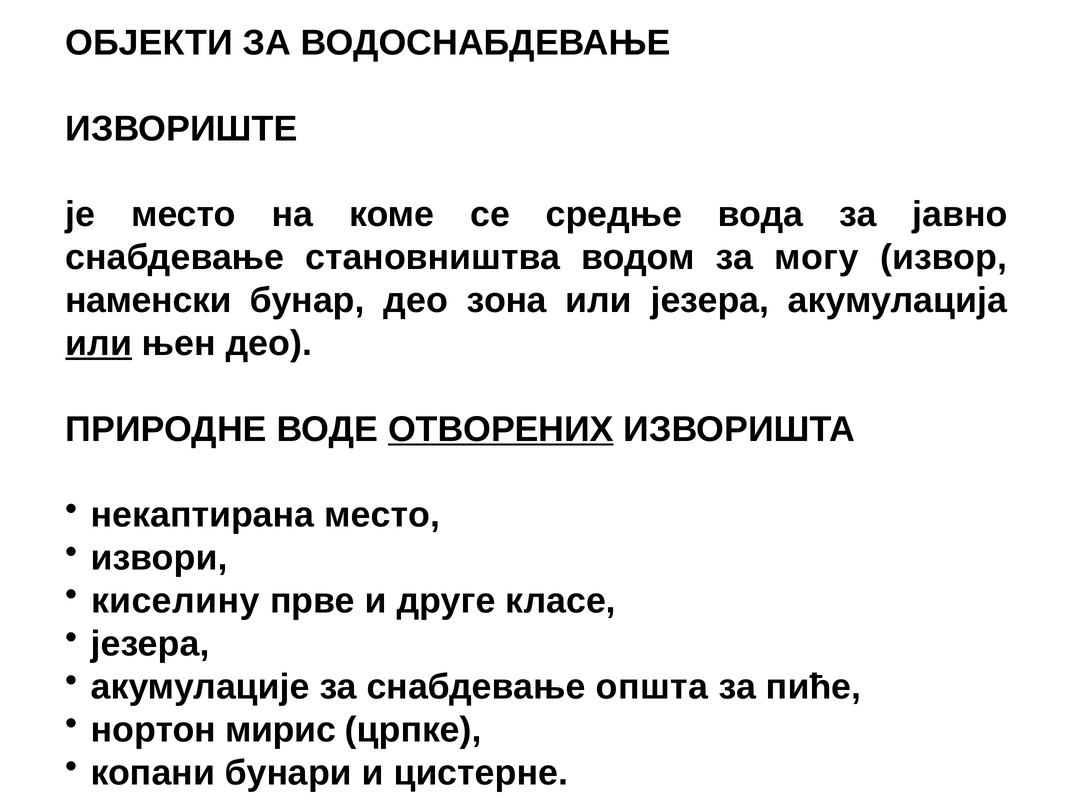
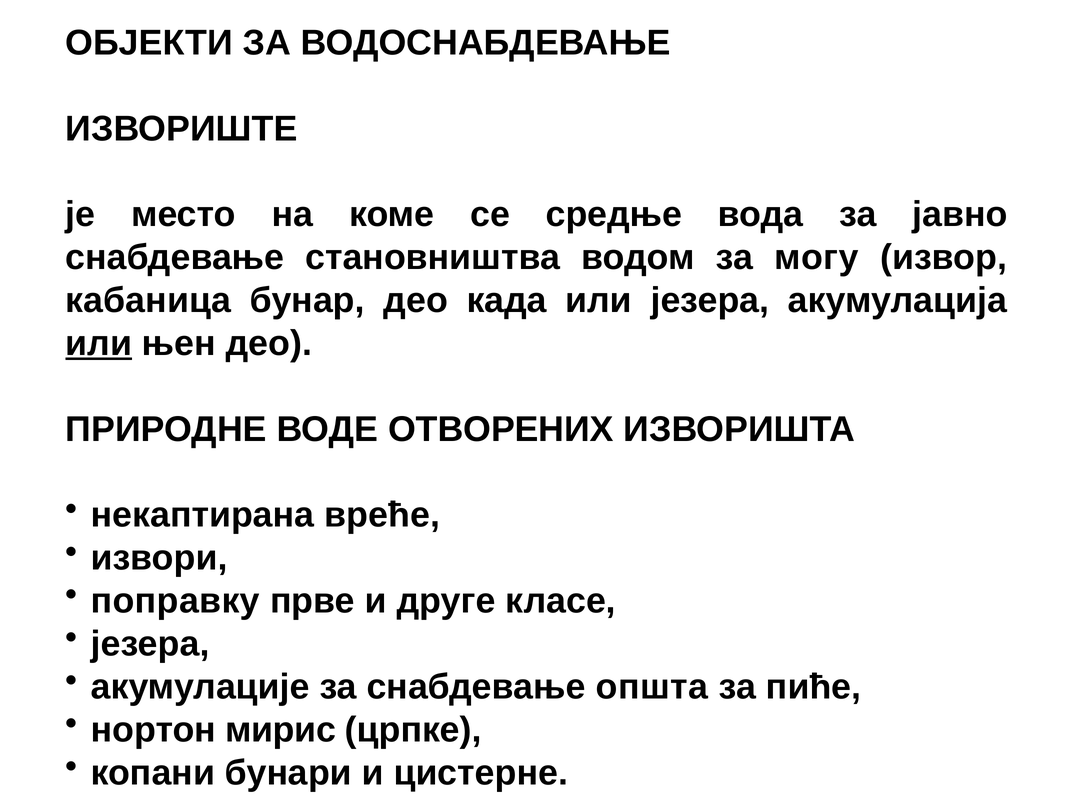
наменски: наменски -> кабаница
зона: зона -> када
ОТВОРЕНИХ underline: present -> none
некаптирана место: место -> вреће
киселину: киселину -> поправку
